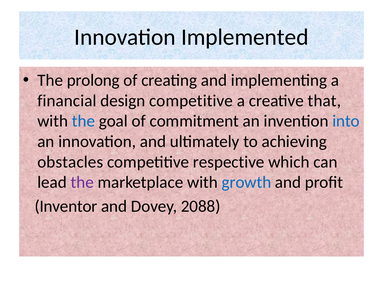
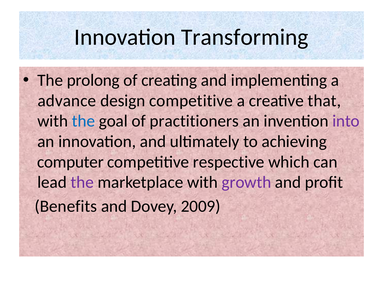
Implemented: Implemented -> Transforming
financial: financial -> advance
commitment: commitment -> practitioners
into colour: blue -> purple
obstacles: obstacles -> computer
growth colour: blue -> purple
Inventor: Inventor -> Benefits
2088: 2088 -> 2009
